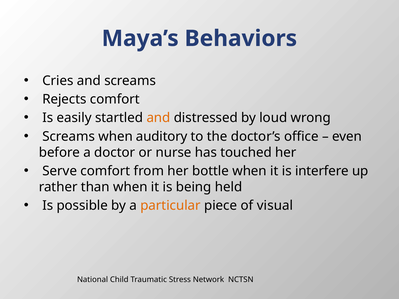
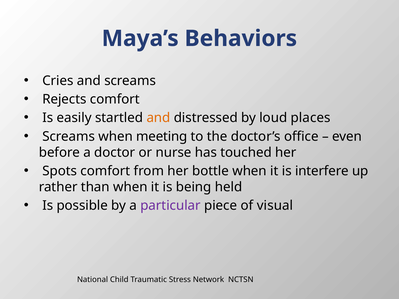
wrong: wrong -> places
auditory: auditory -> meeting
Serve: Serve -> Spots
particular colour: orange -> purple
